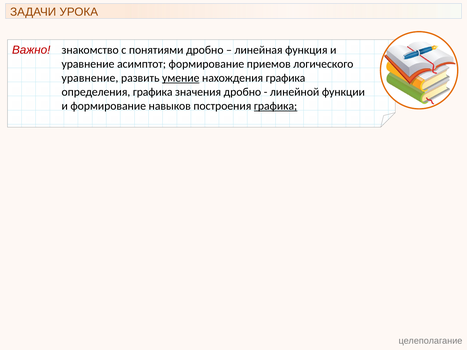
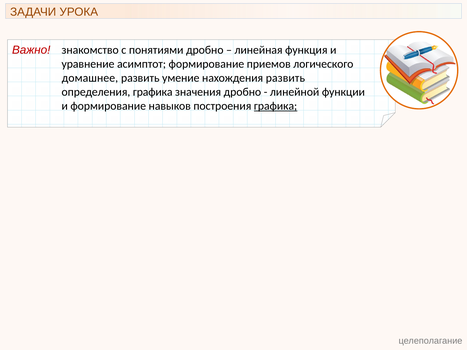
уравнение at (90, 78): уравнение -> домашнее
умение underline: present -> none
нахождения графика: графика -> развить
